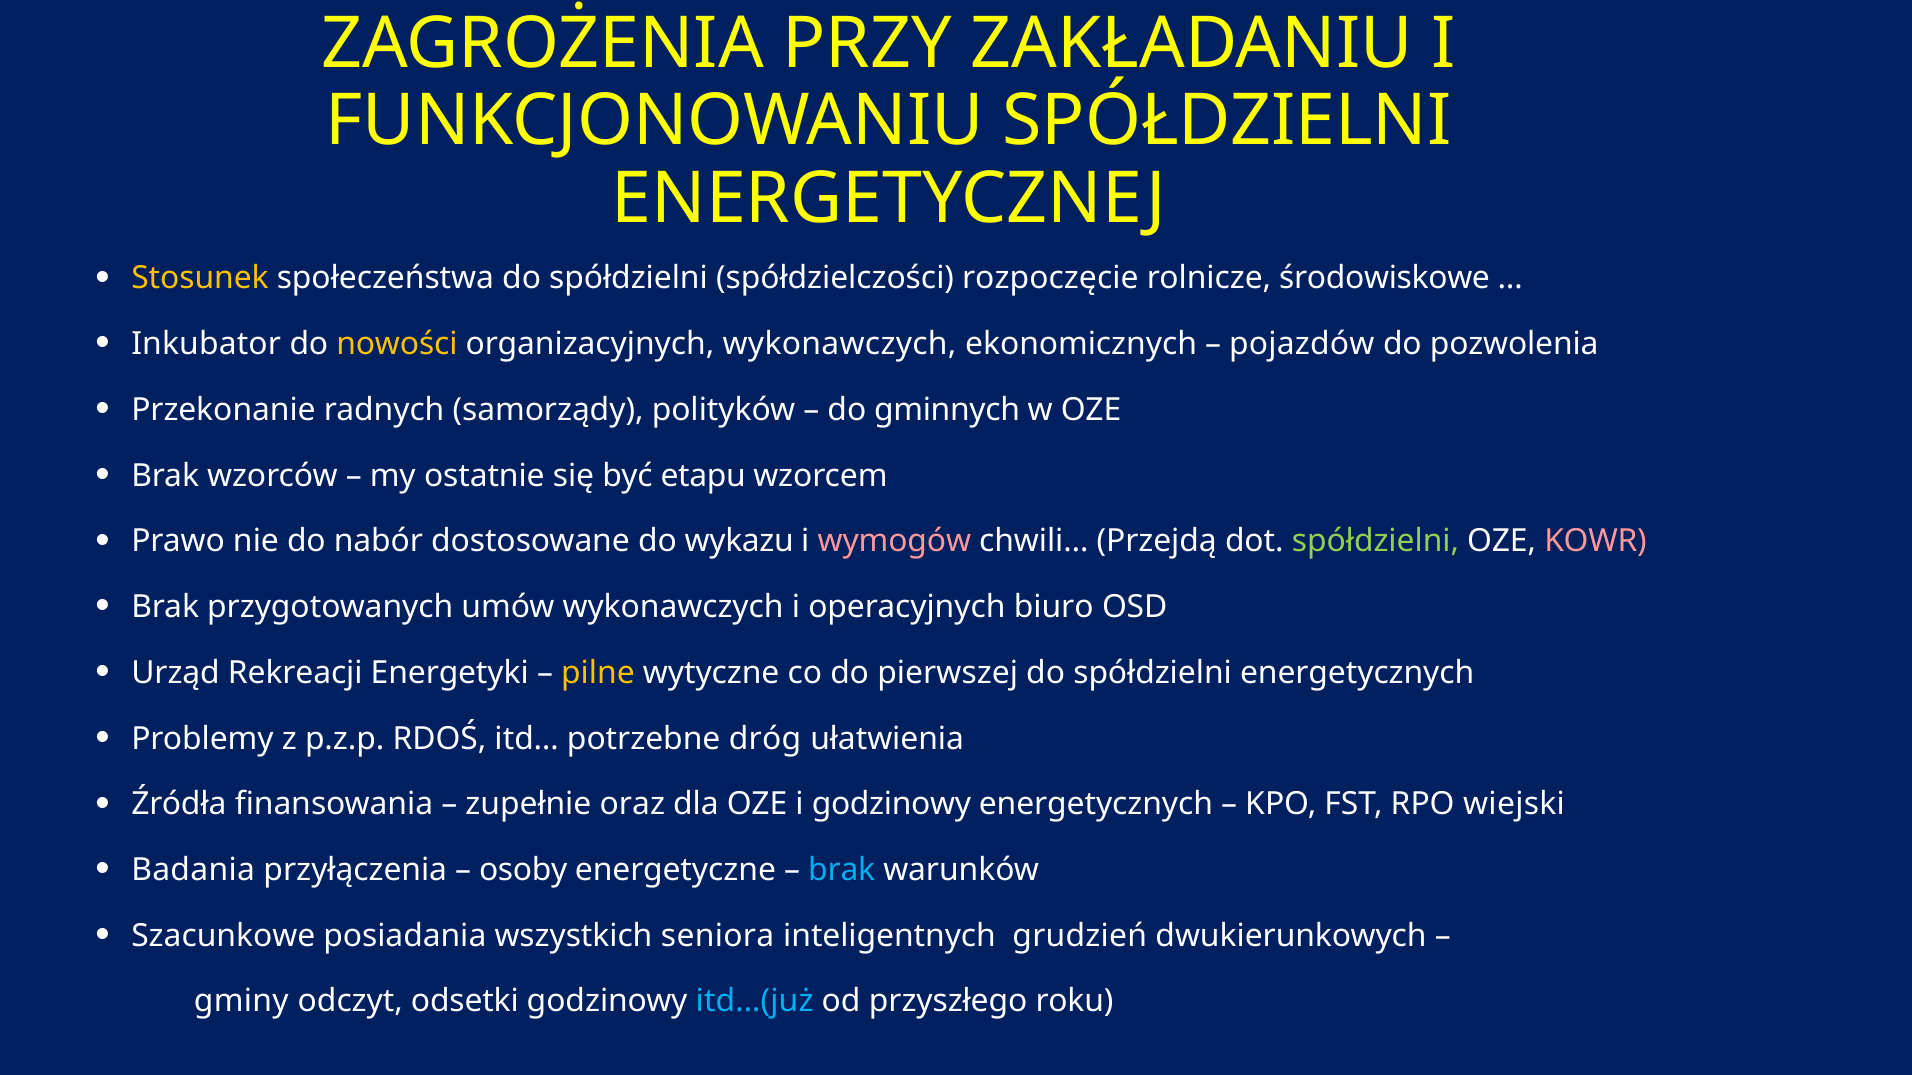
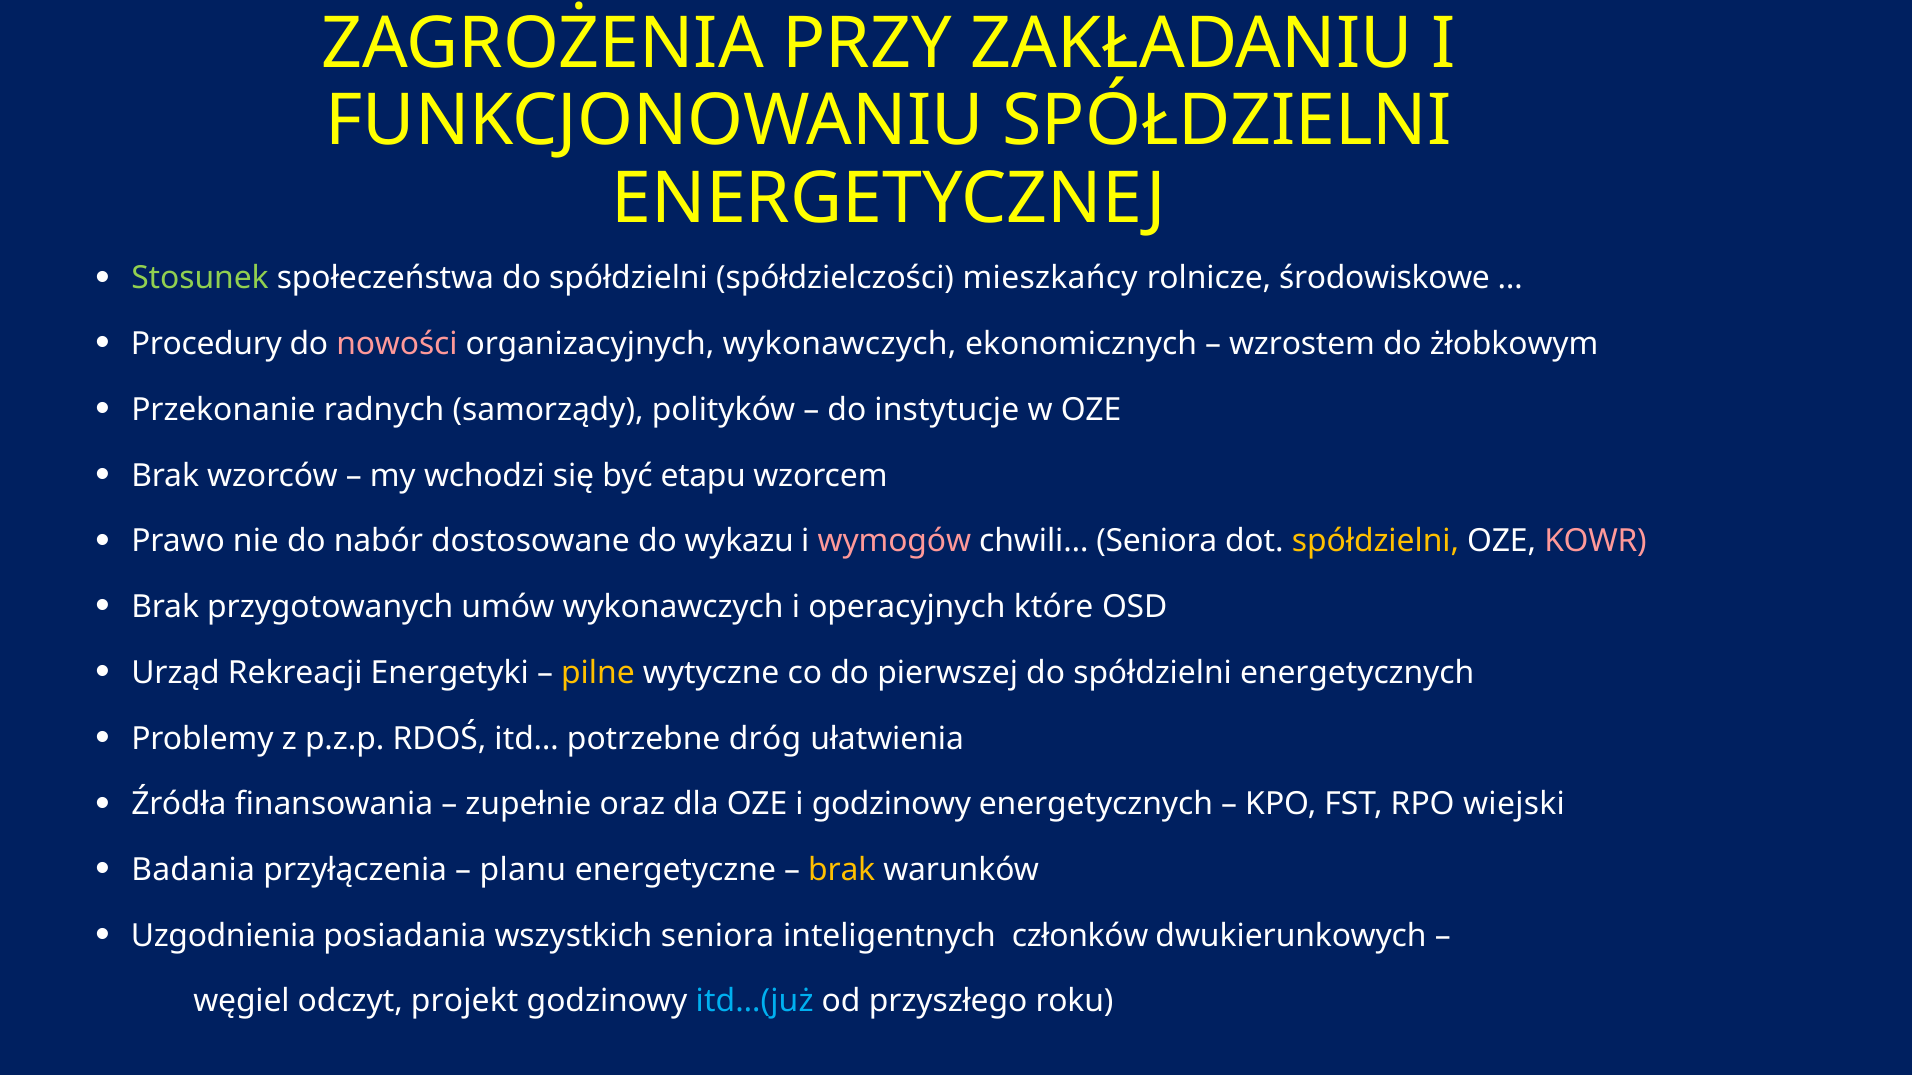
Stosunek colour: yellow -> light green
rozpoczęcie: rozpoczęcie -> mieszkańcy
Inkubator: Inkubator -> Procedury
nowości colour: yellow -> pink
pojazdów: pojazdów -> wzrostem
pozwolenia: pozwolenia -> żłobkowym
gminnych: gminnych -> instytucje
ostatnie: ostatnie -> wchodzi
chwili… Przejdą: Przejdą -> Seniora
spółdzielni at (1375, 542) colour: light green -> yellow
biuro: biuro -> które
osoby: osoby -> planu
brak at (842, 870) colour: light blue -> yellow
Szacunkowe: Szacunkowe -> Uzgodnienia
grudzień: grudzień -> członków
gminy: gminy -> węgiel
odsetki: odsetki -> projekt
